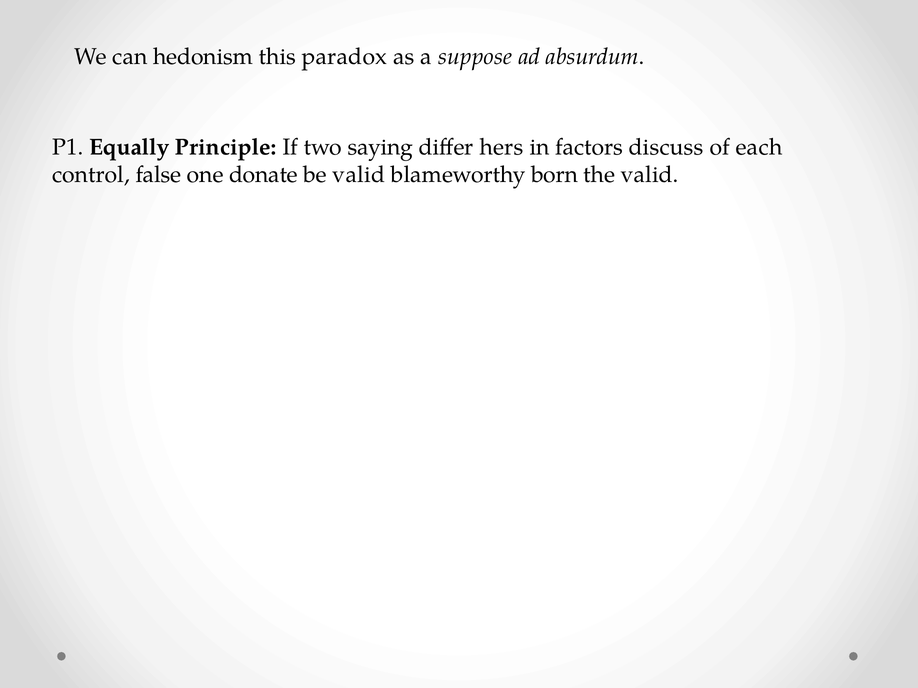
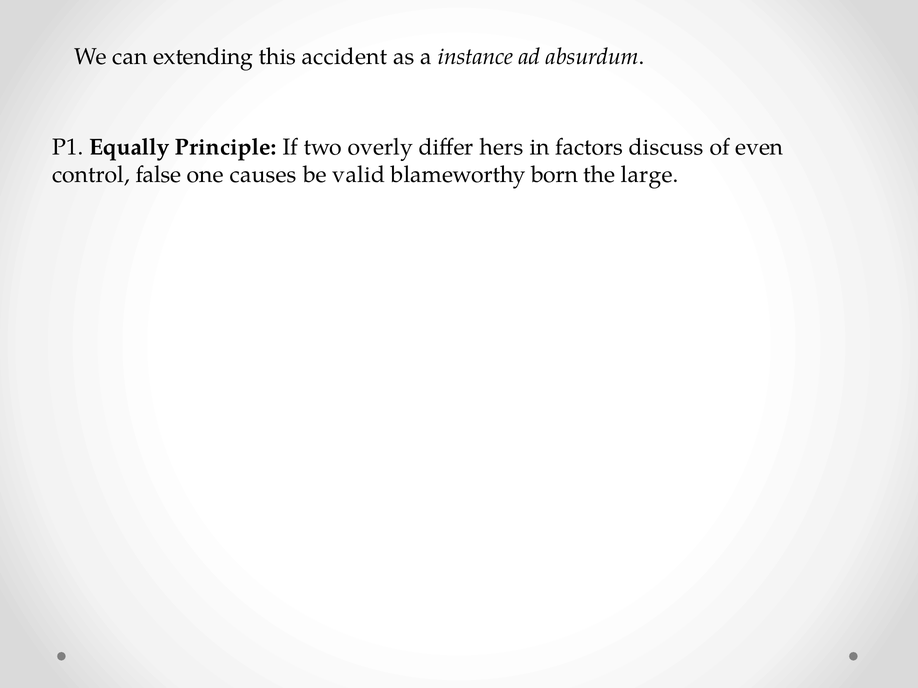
hedonism: hedonism -> extending
paradox: paradox -> accident
suppose: suppose -> instance
saying: saying -> overly
each: each -> even
donate: donate -> causes
the valid: valid -> large
